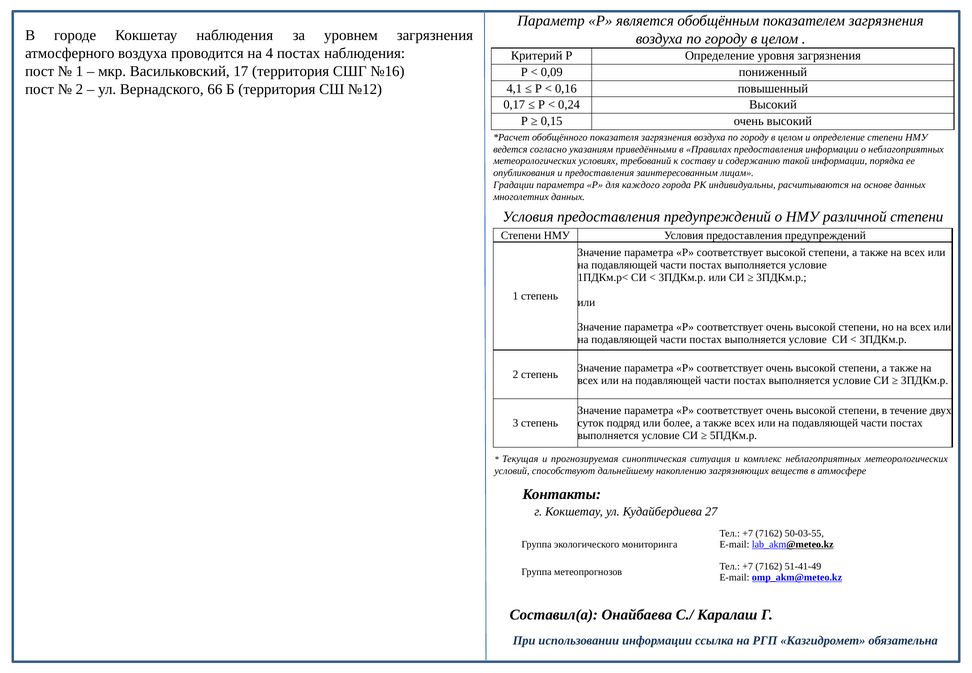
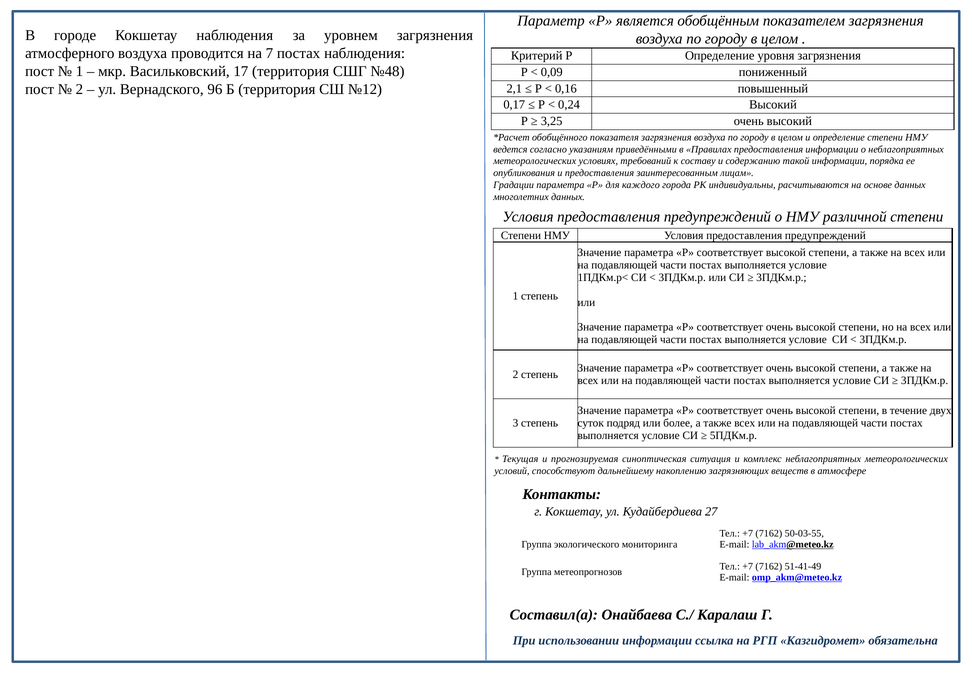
4: 4 -> 7
№16: №16 -> №48
66: 66 -> 96
4,1: 4,1 -> 2,1
0,15: 0,15 -> 3,25
